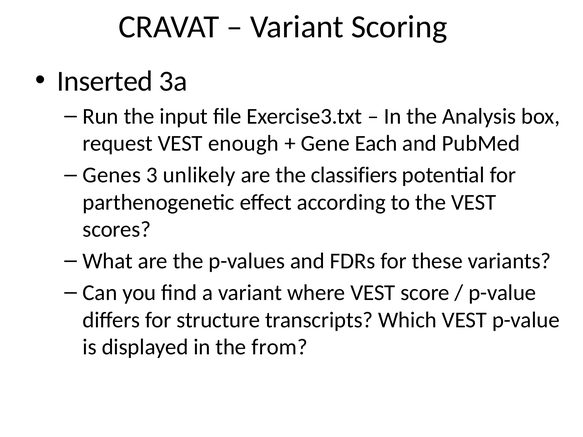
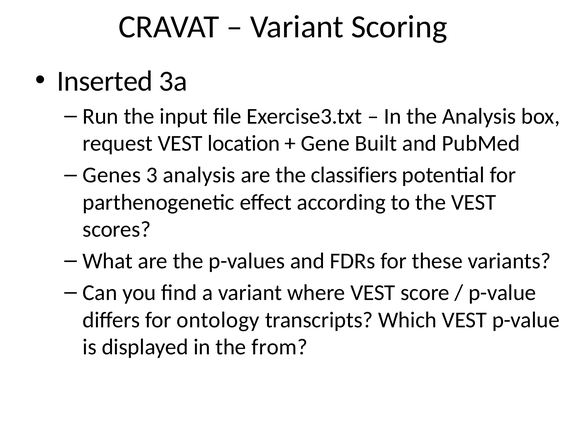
enough: enough -> location
Each: Each -> Built
3 unlikely: unlikely -> analysis
structure: structure -> ontology
